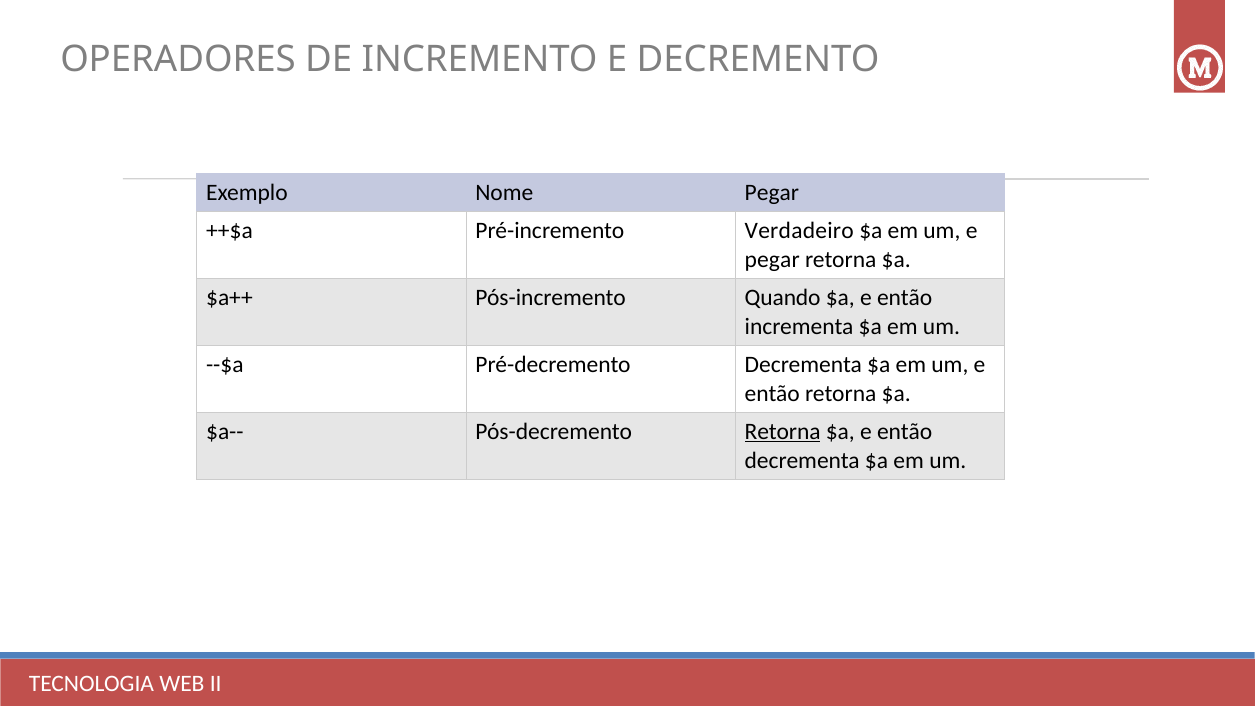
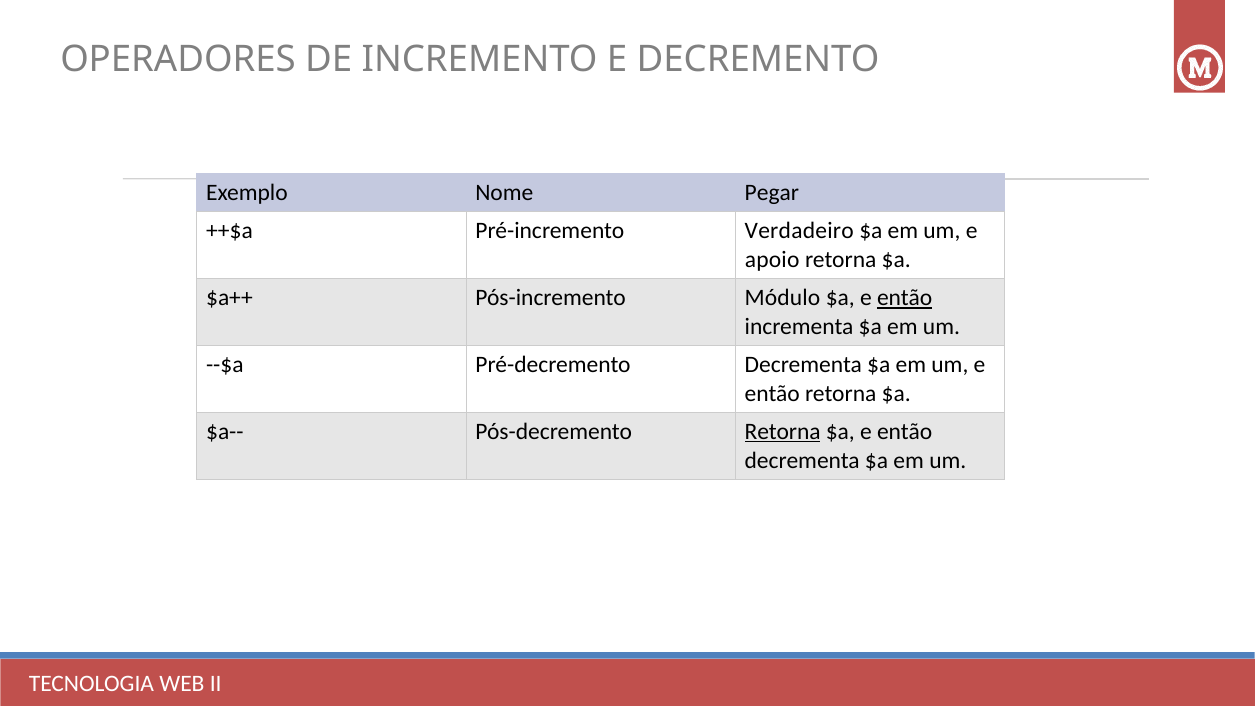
pegar at (772, 260): pegar -> apoio
Quando: Quando -> Módulo
então at (905, 298) underline: none -> present
